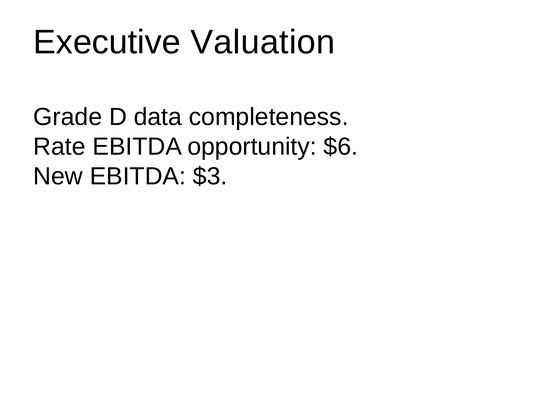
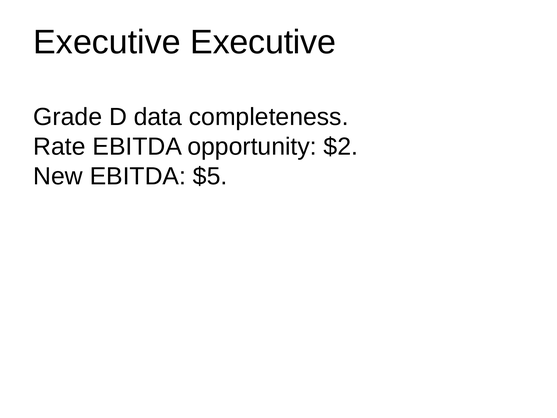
Executive Valuation: Valuation -> Executive
$6: $6 -> $2
$3: $3 -> $5
